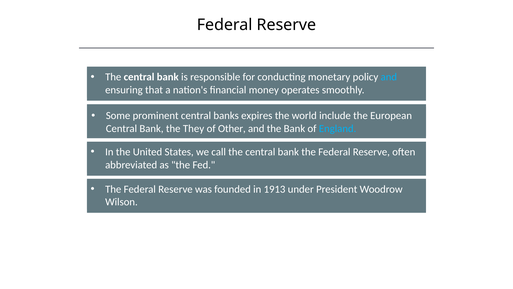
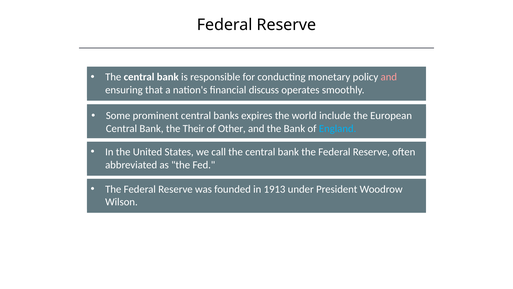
and at (389, 77) colour: light blue -> pink
money: money -> discuss
They: They -> Their
